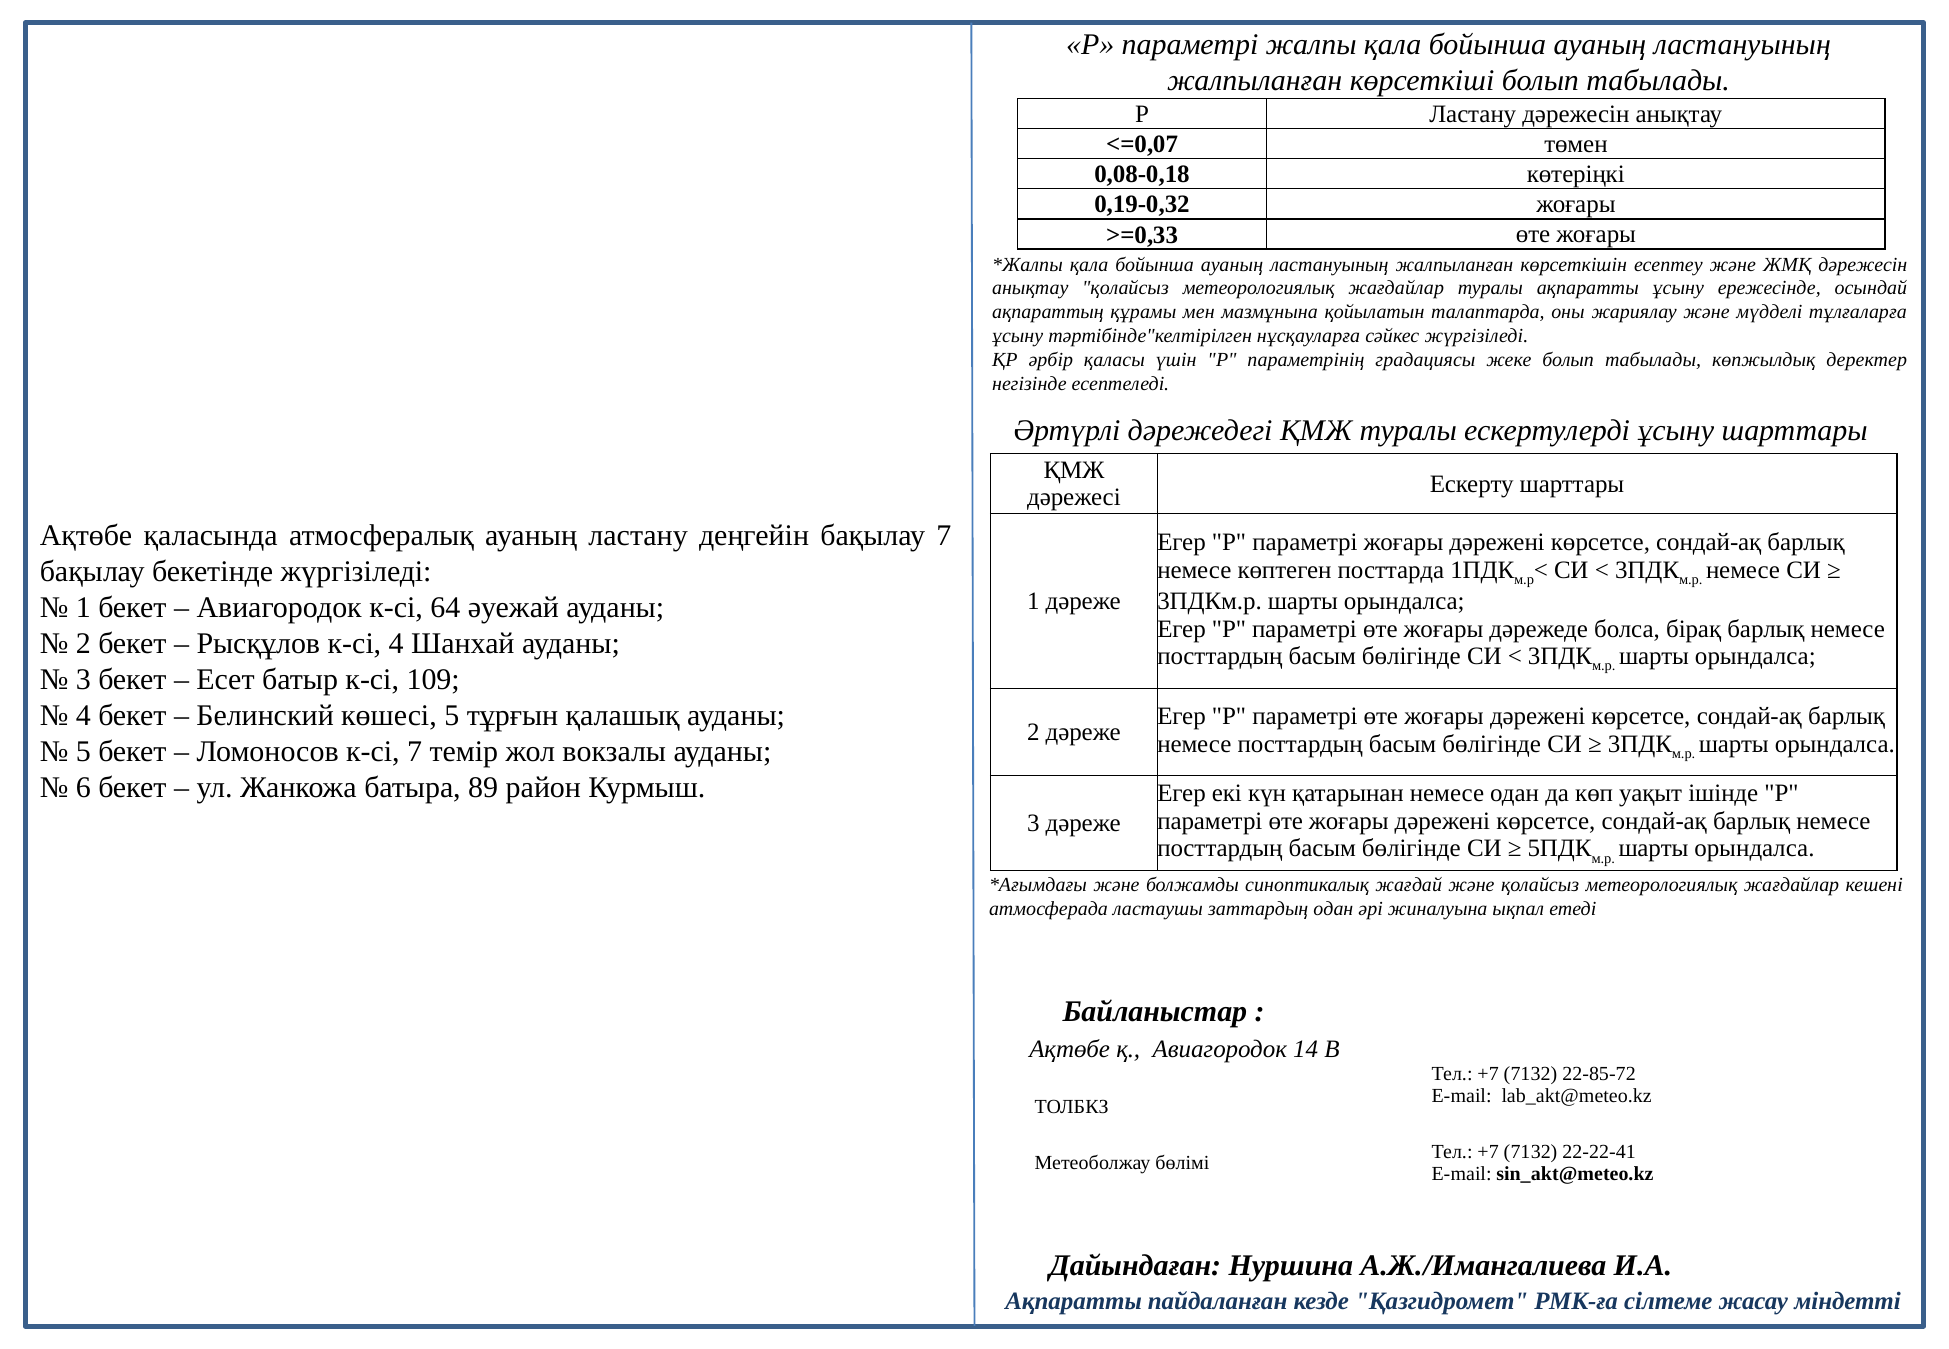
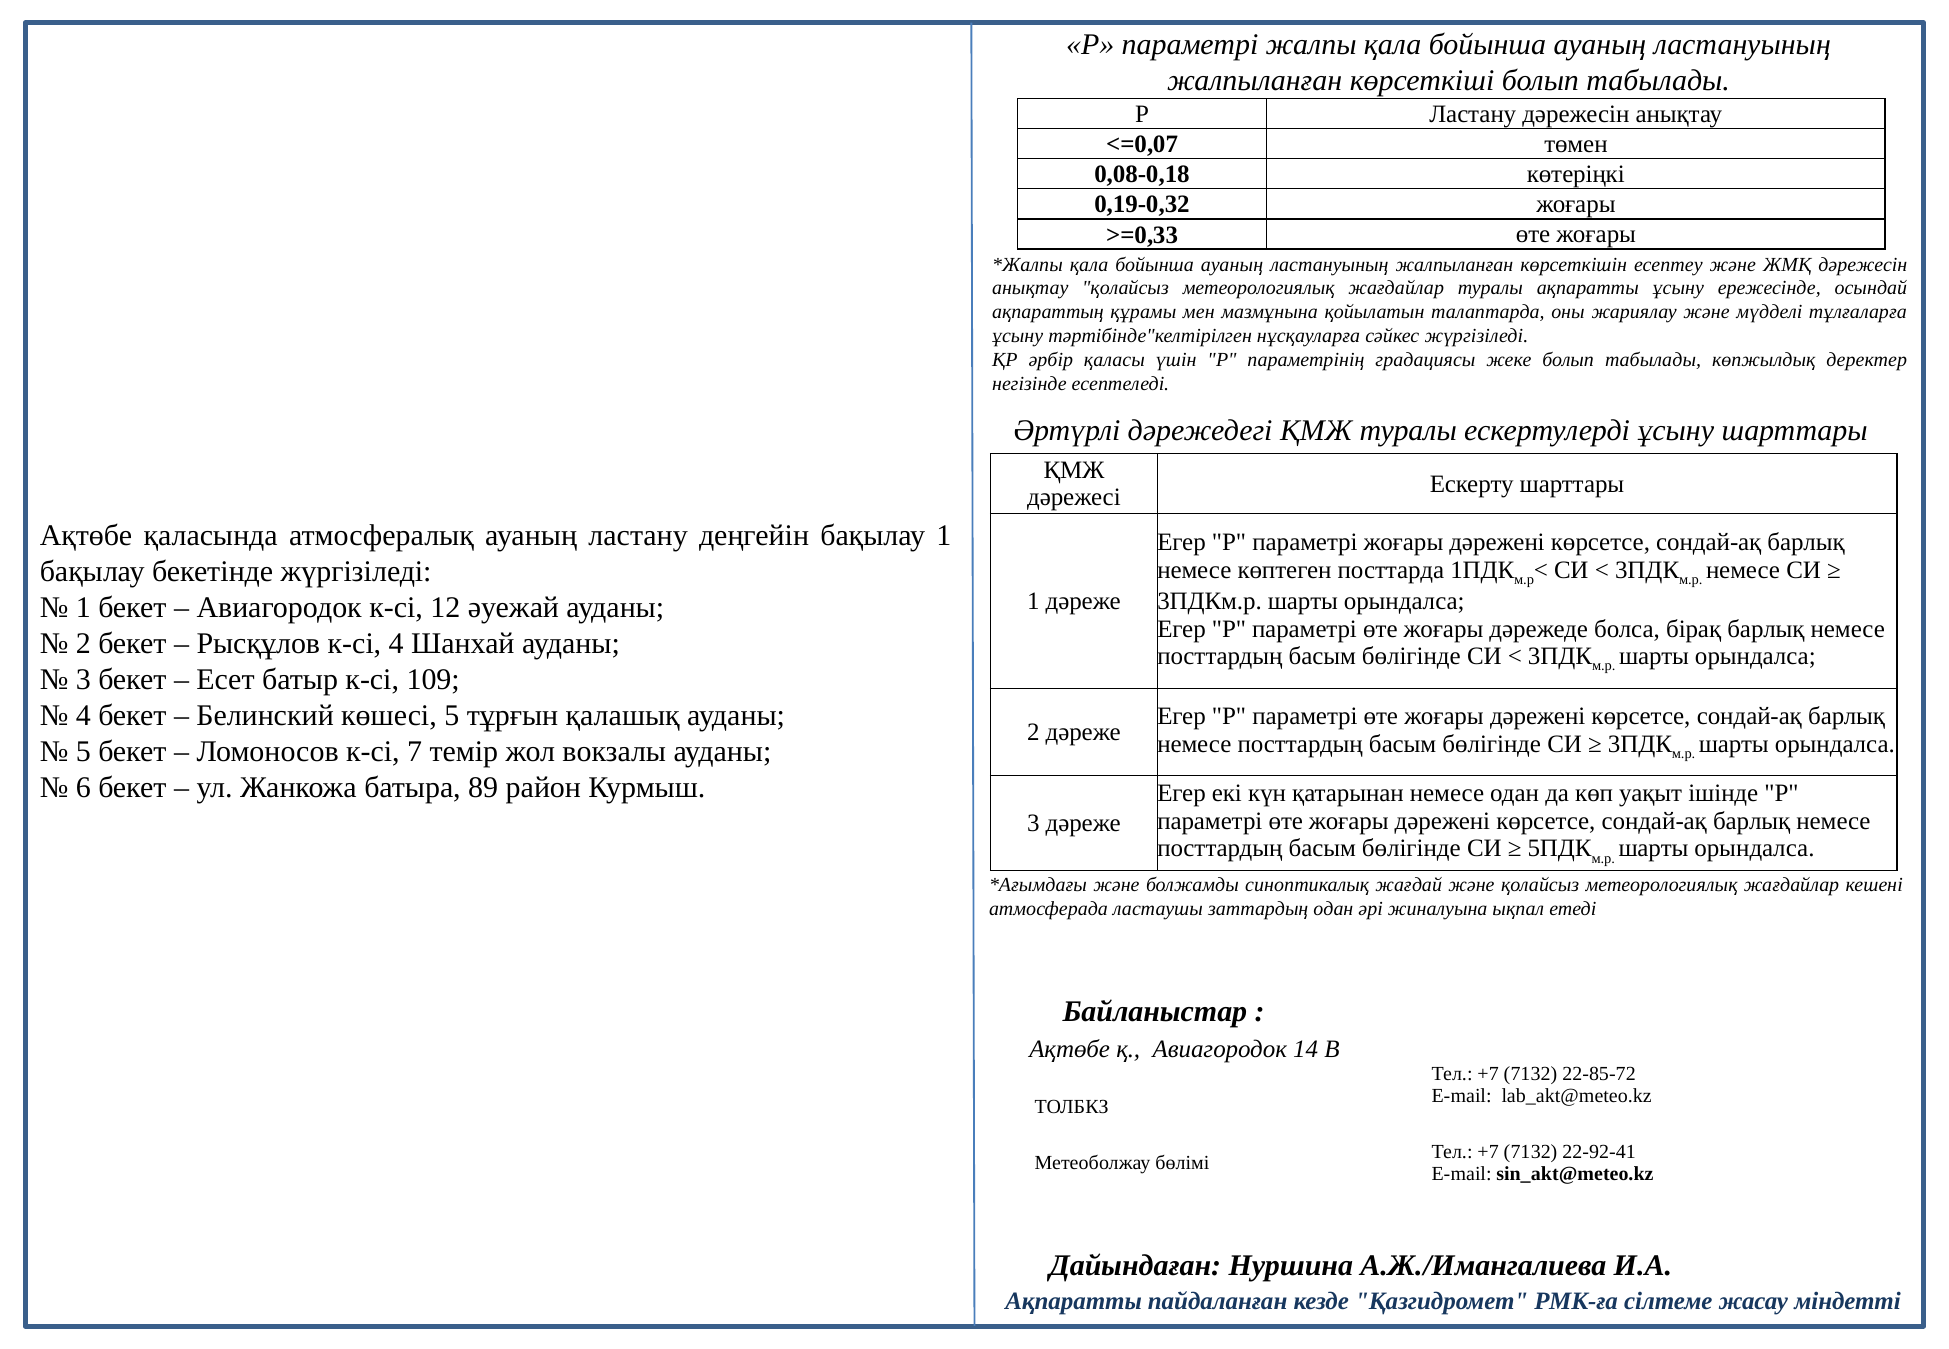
бақылау 7: 7 -> 1
64: 64 -> 12
22-22-41: 22-22-41 -> 22-92-41
